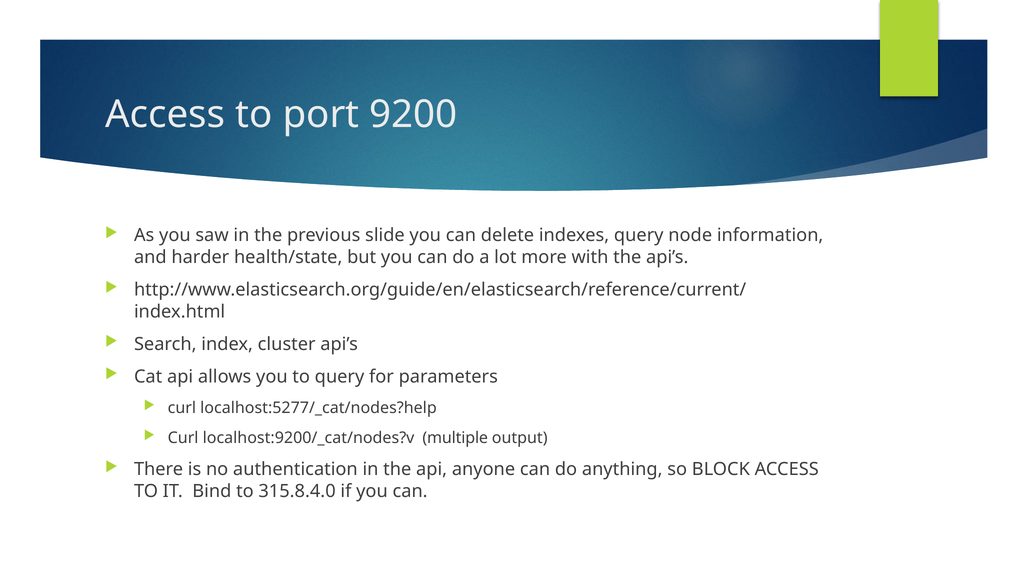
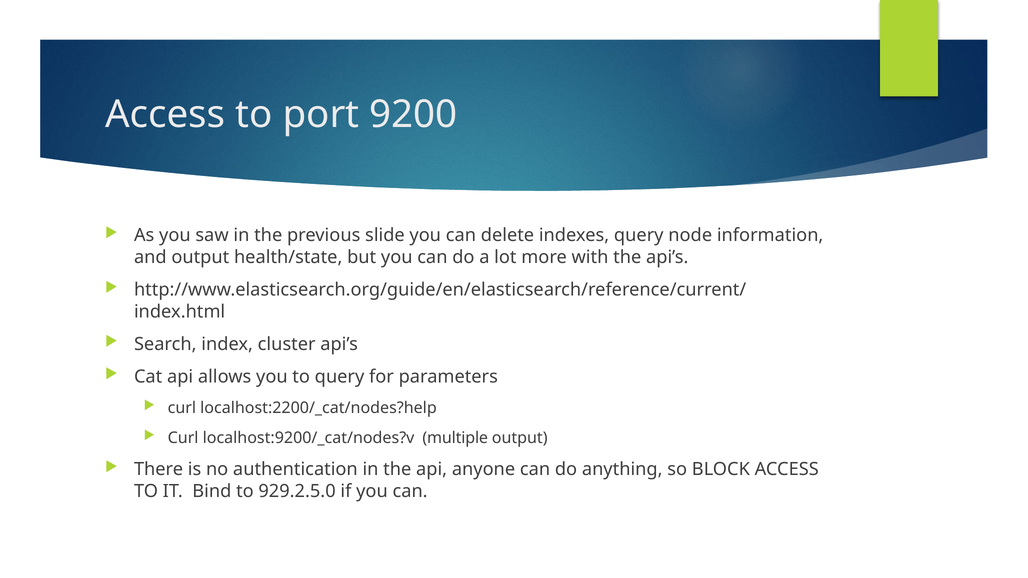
and harder: harder -> output
localhost:5277/_cat/nodes?help: localhost:5277/_cat/nodes?help -> localhost:2200/_cat/nodes?help
315.8.4.0: 315.8.4.0 -> 929.2.5.0
